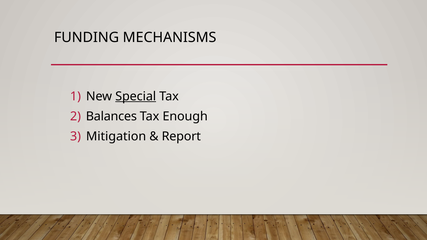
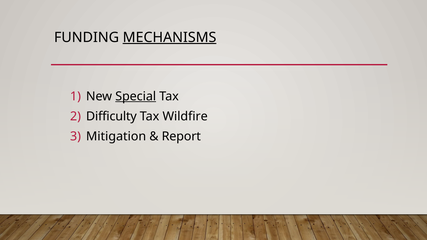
MECHANISMS underline: none -> present
Balances: Balances -> Difficulty
Enough: Enough -> Wildfire
